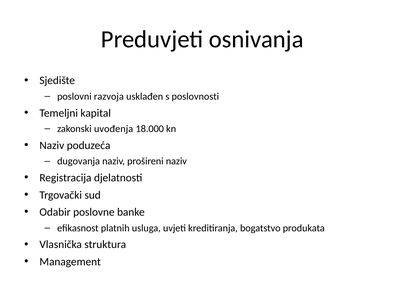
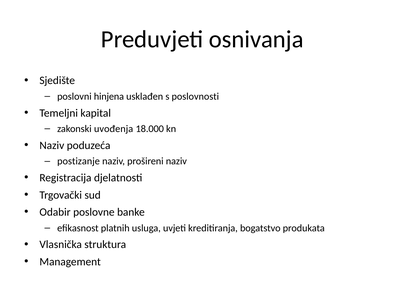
razvoja: razvoja -> hinjena
dugovanja: dugovanja -> postizanje
